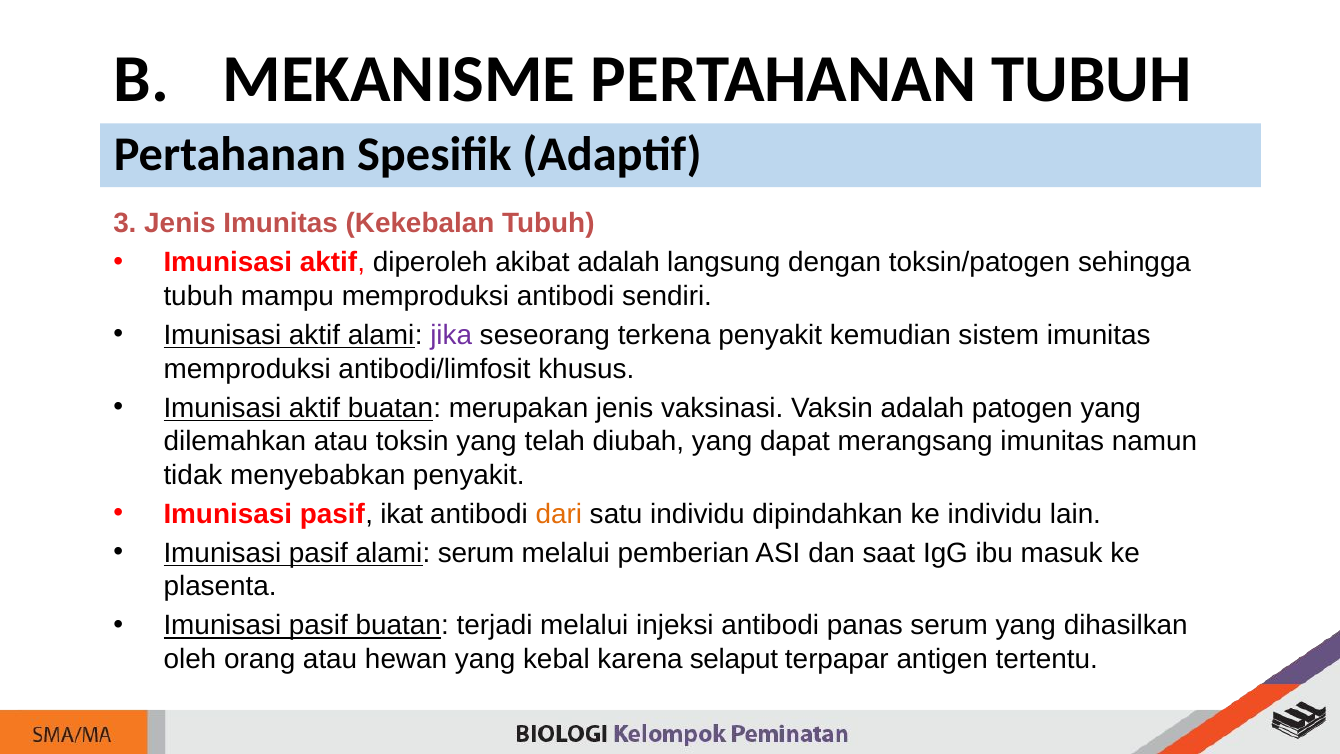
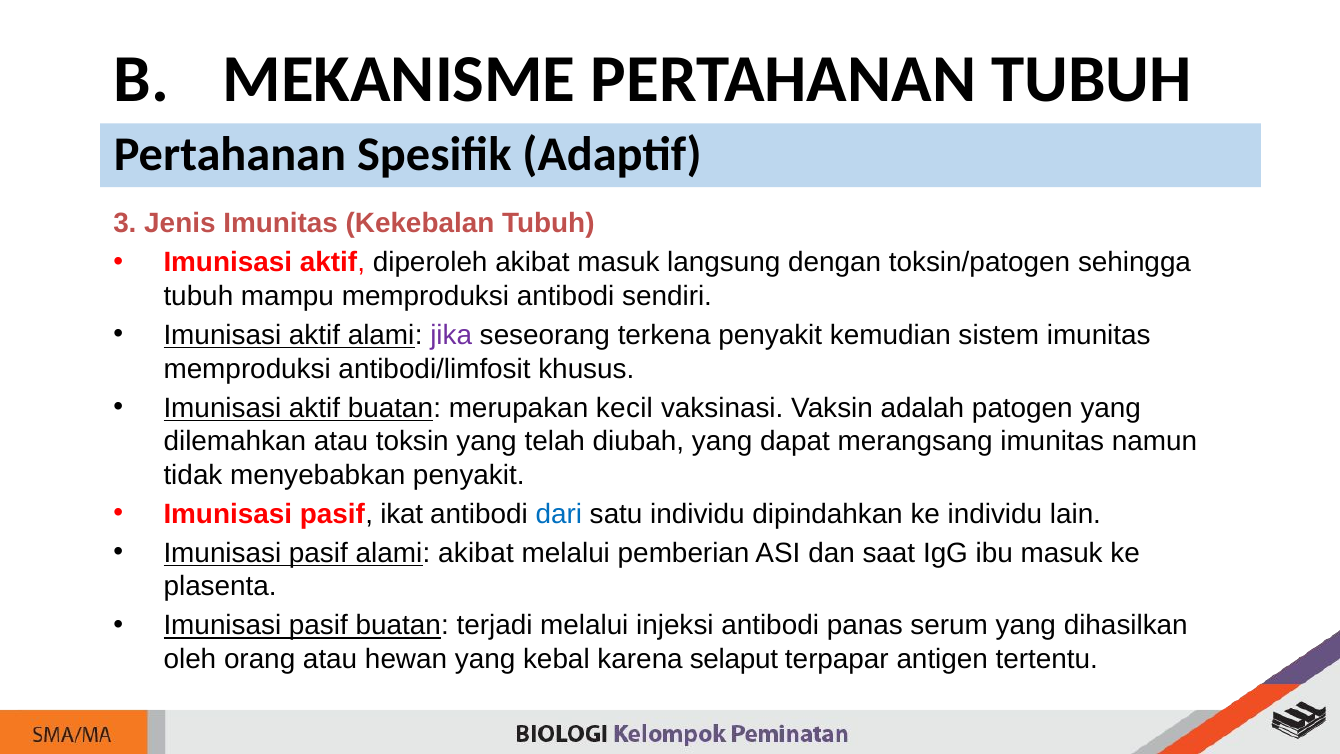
akibat adalah: adalah -> masuk
merupakan jenis: jenis -> kecil
dari colour: orange -> blue
alami serum: serum -> akibat
